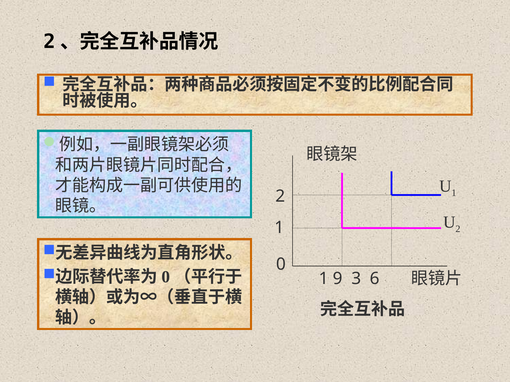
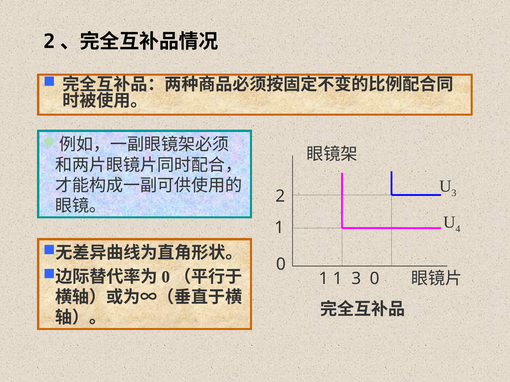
1 at (454, 193): 1 -> 3
2 at (458, 229): 2 -> 4
1 9: 9 -> 1
3 6: 6 -> 0
